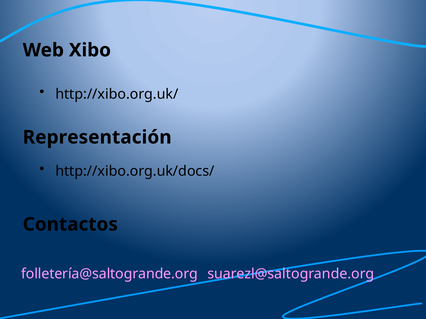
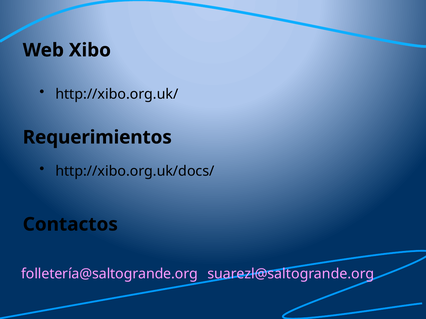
Representación: Representación -> Requerimientos
